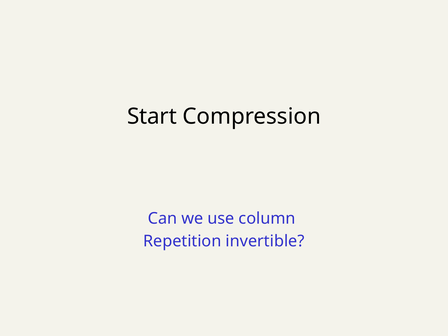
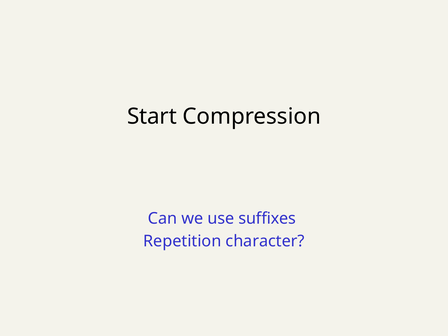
column: column -> suffixes
invertible: invertible -> character
